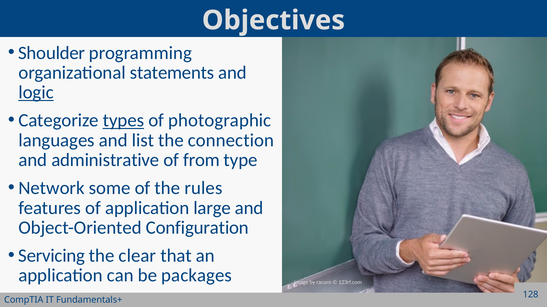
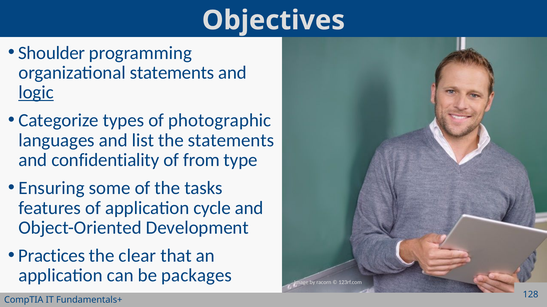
types underline: present -> none
the connection: connection -> statements
administrative: administrative -> confidentiality
Network: Network -> Ensuring
rules: rules -> tasks
large: large -> cycle
Configuration: Configuration -> Development
Servicing: Servicing -> Practices
